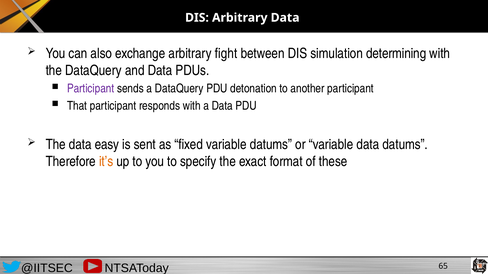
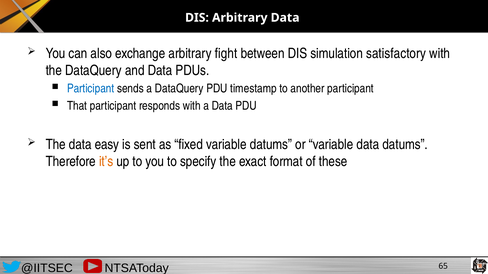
determining: determining -> satisfactory
Participant at (91, 89) colour: purple -> blue
detonation: detonation -> timestamp
